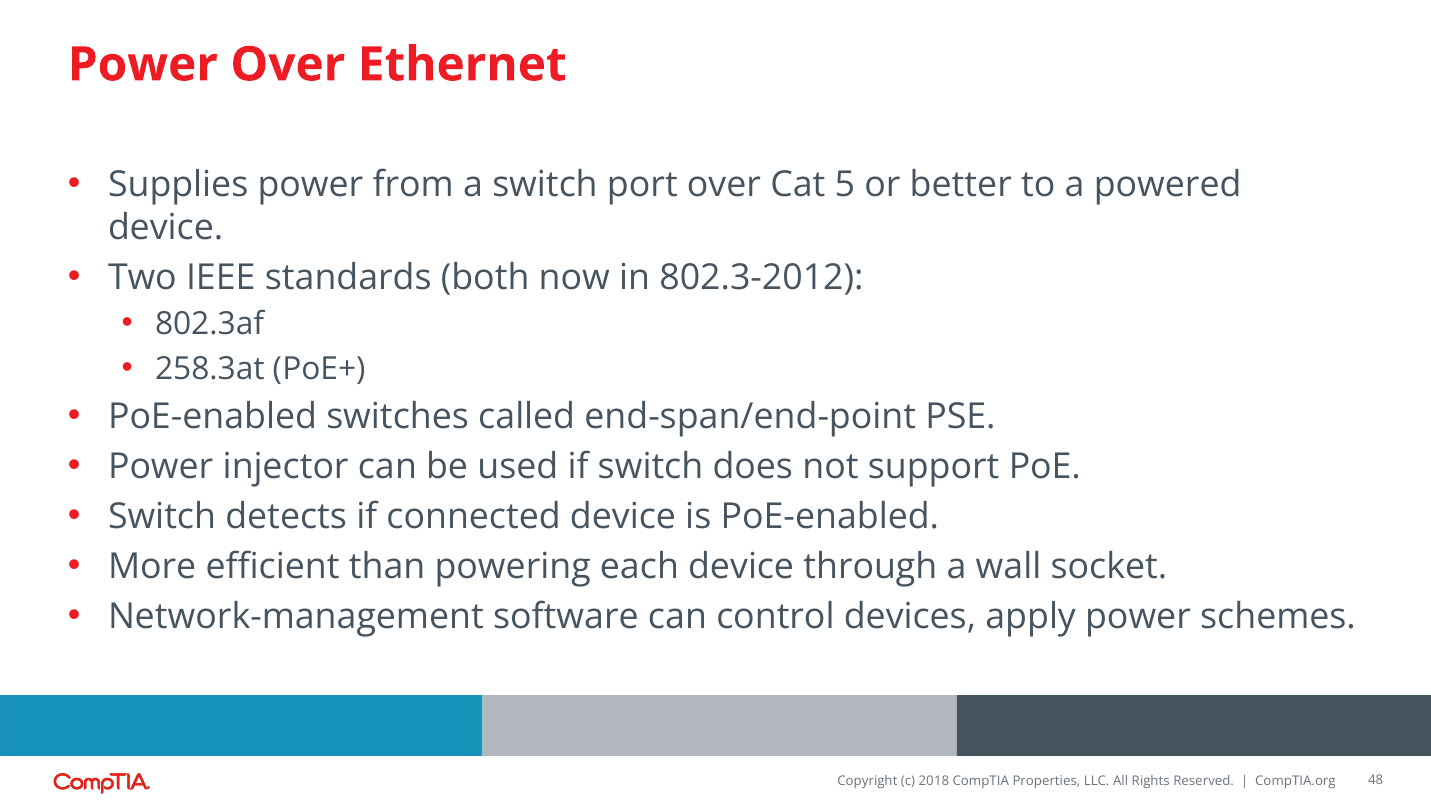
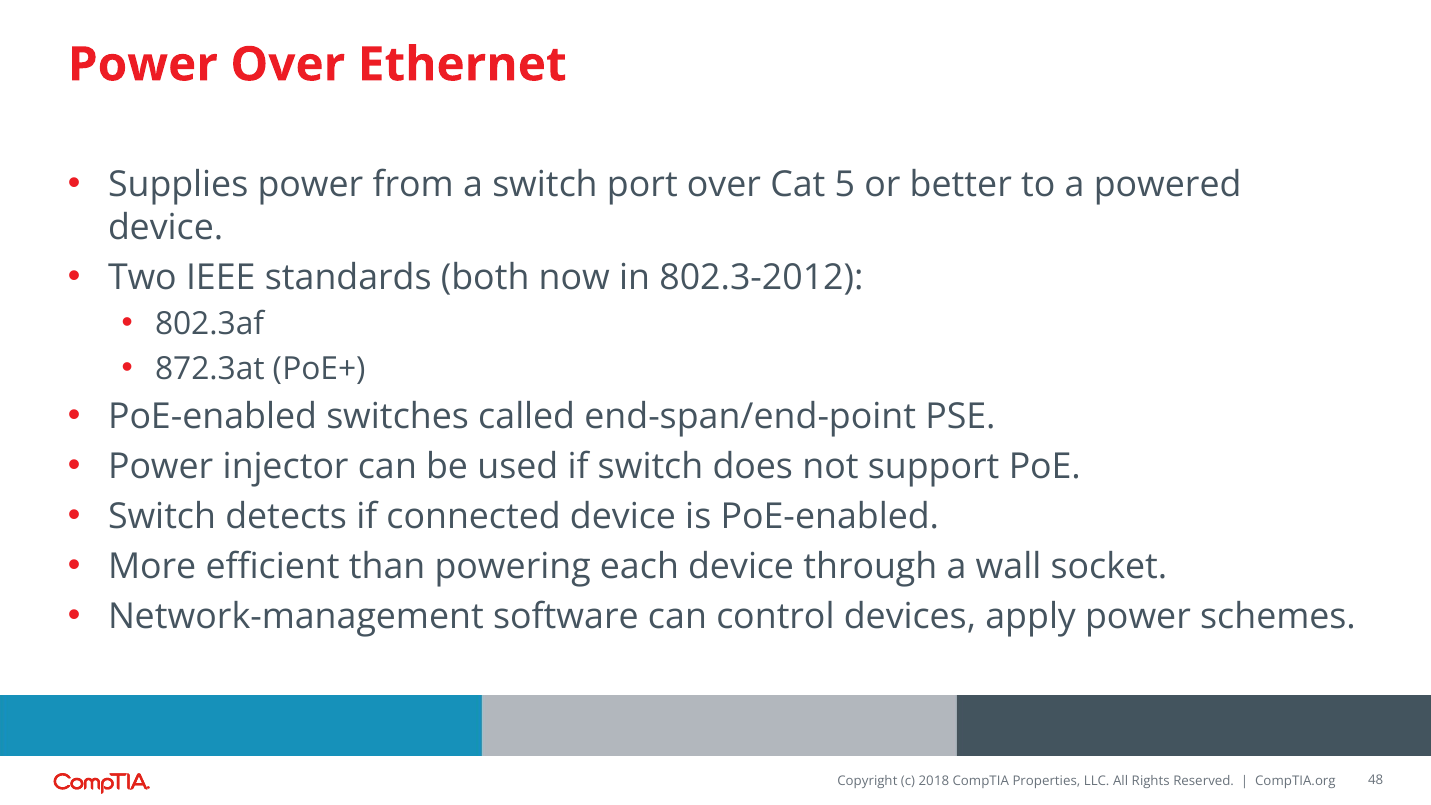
258.3at: 258.3at -> 872.3at
